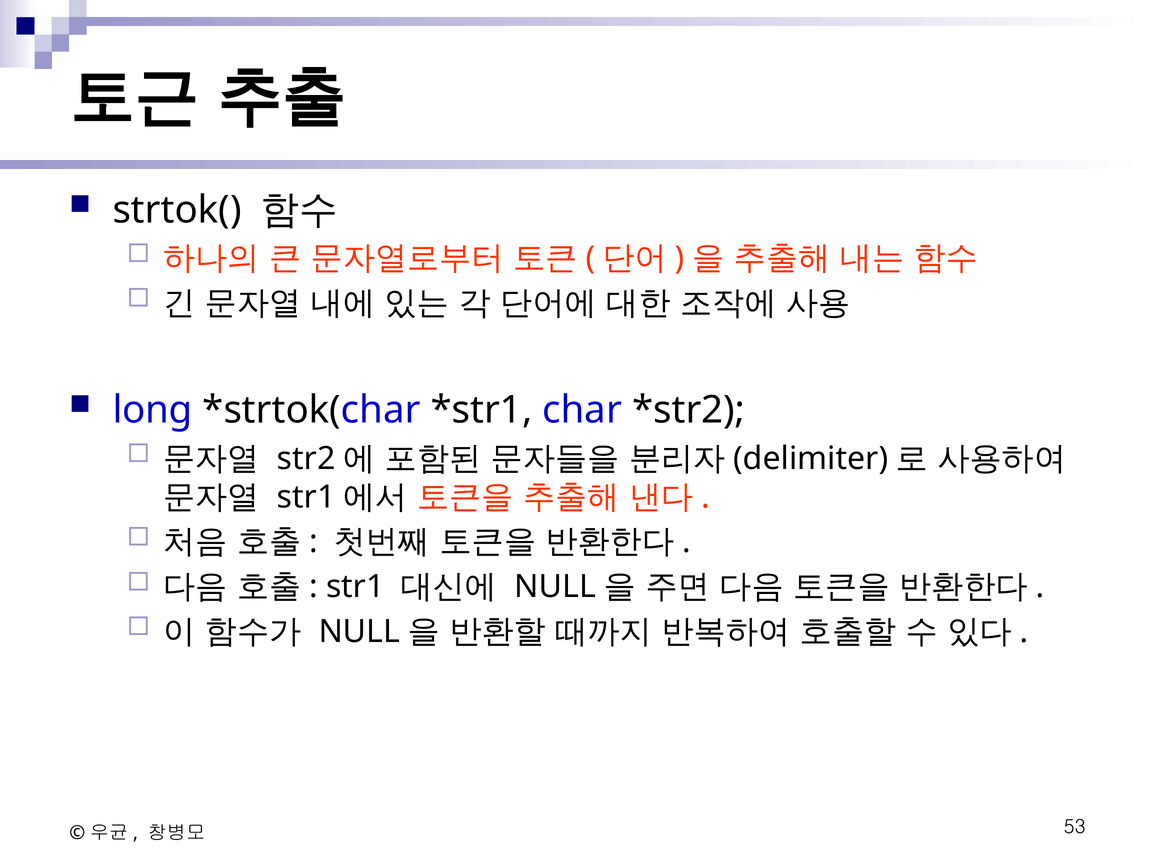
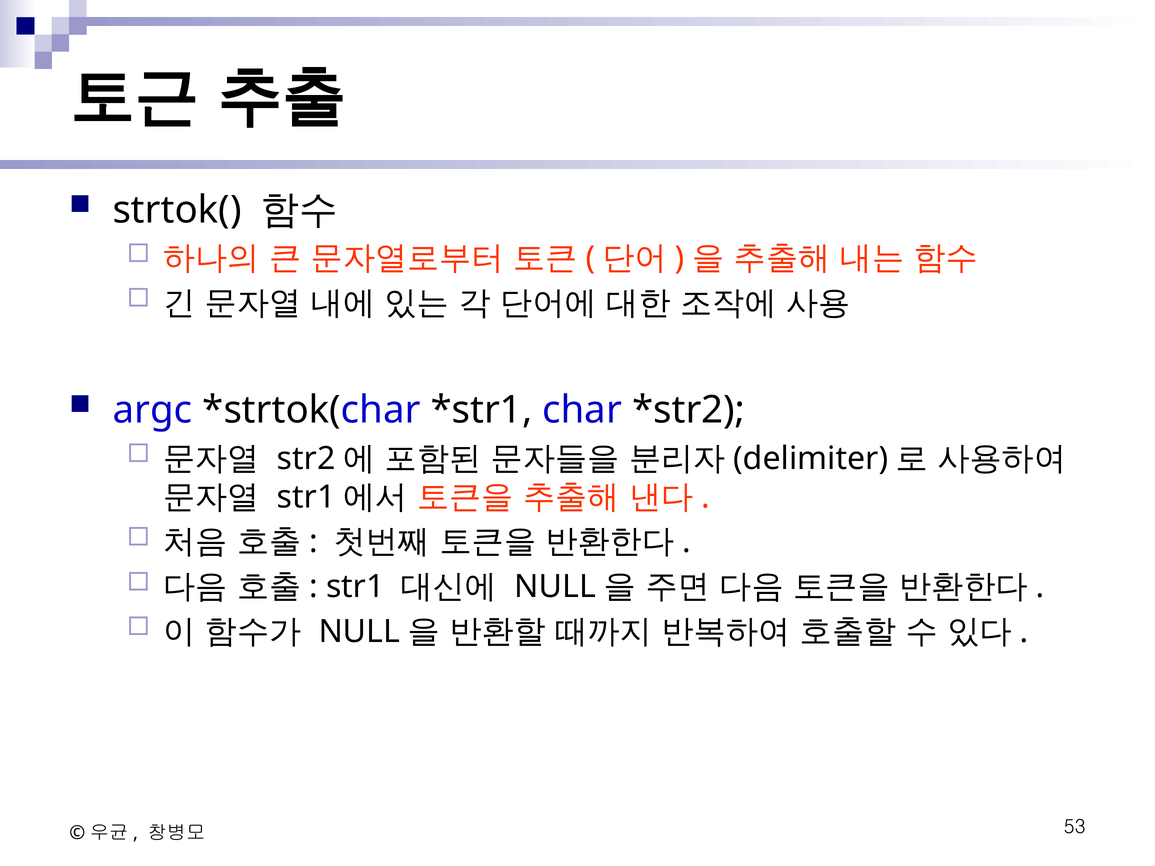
long: long -> argc
